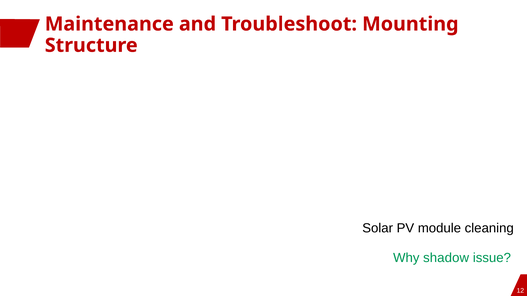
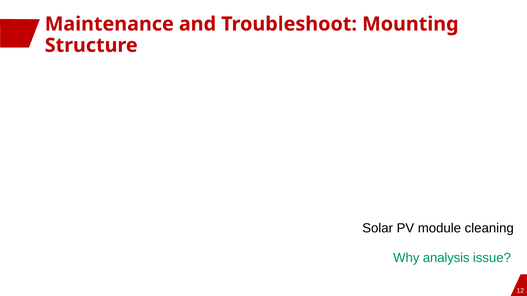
shadow: shadow -> analysis
